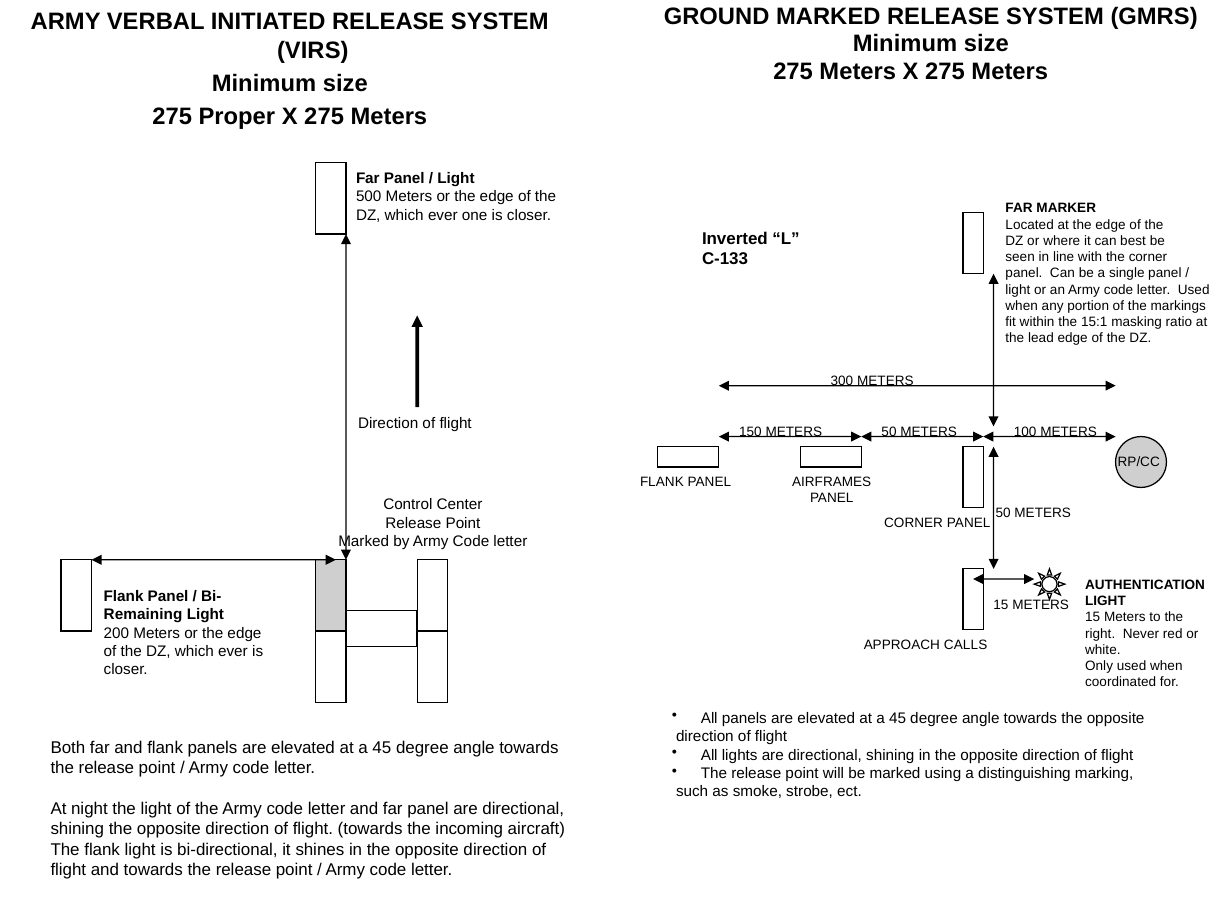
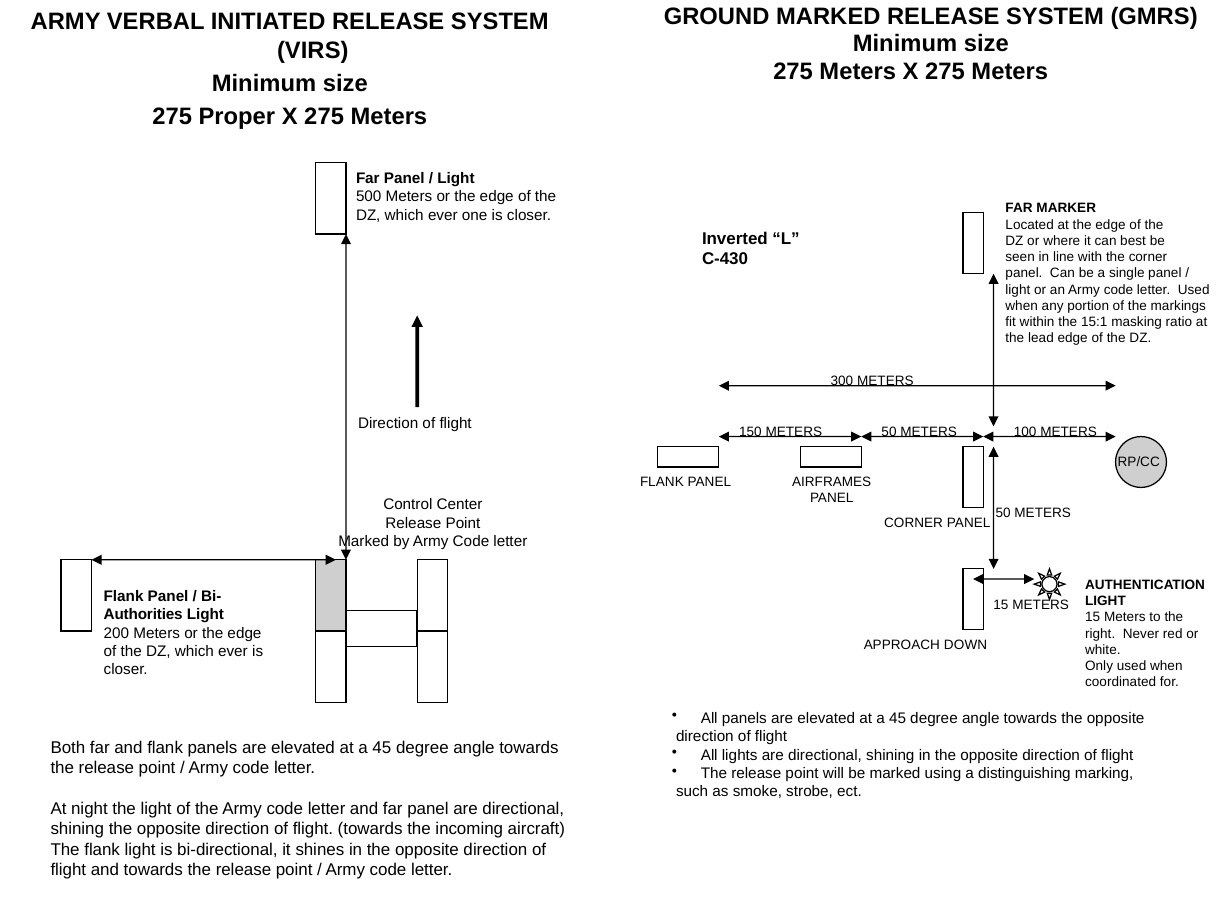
C-133: C-133 -> C-430
Remaining: Remaining -> Authorities
CALLS: CALLS -> DOWN
